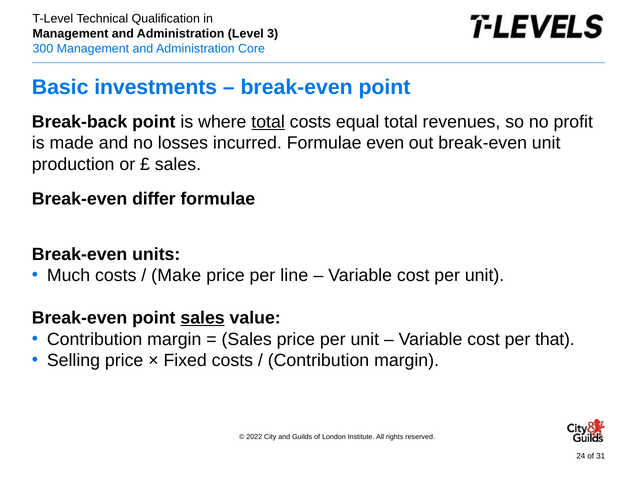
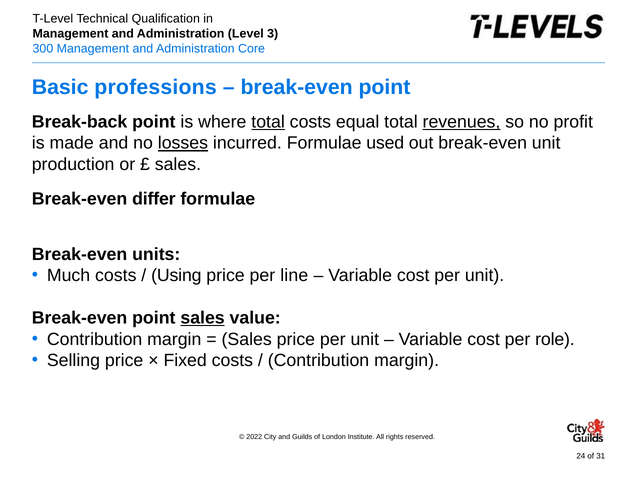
investments: investments -> professions
revenues underline: none -> present
losses underline: none -> present
even: even -> used
Make: Make -> Using
that: that -> role
